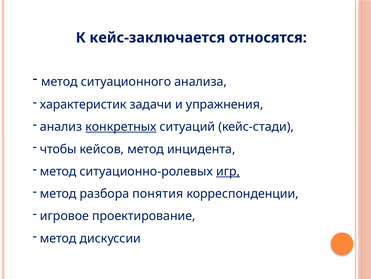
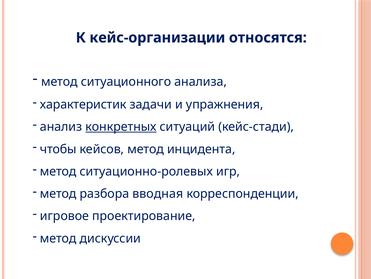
кейс-заключается: кейс-заключается -> кейс-организации
игр underline: present -> none
понятия: понятия -> вводная
